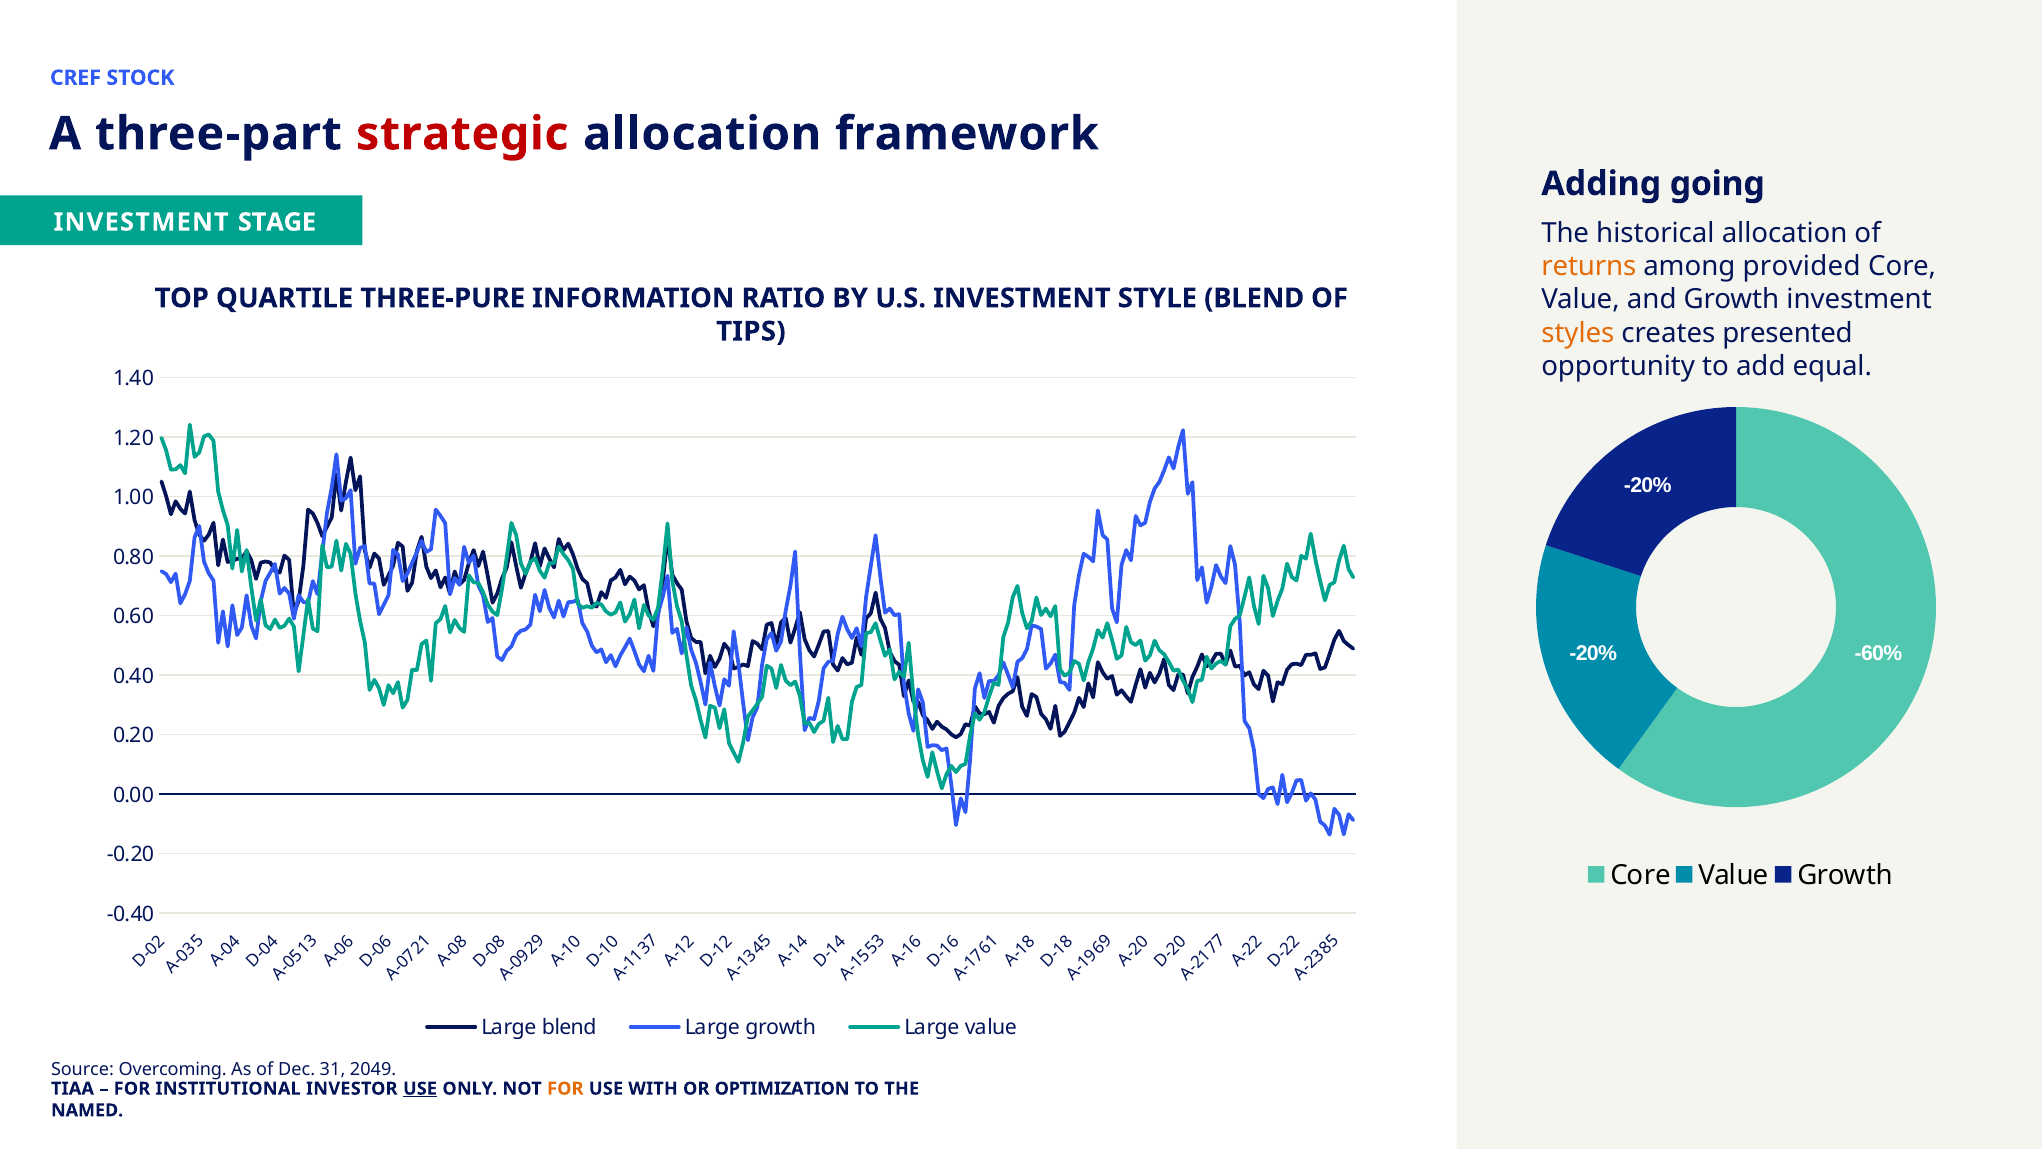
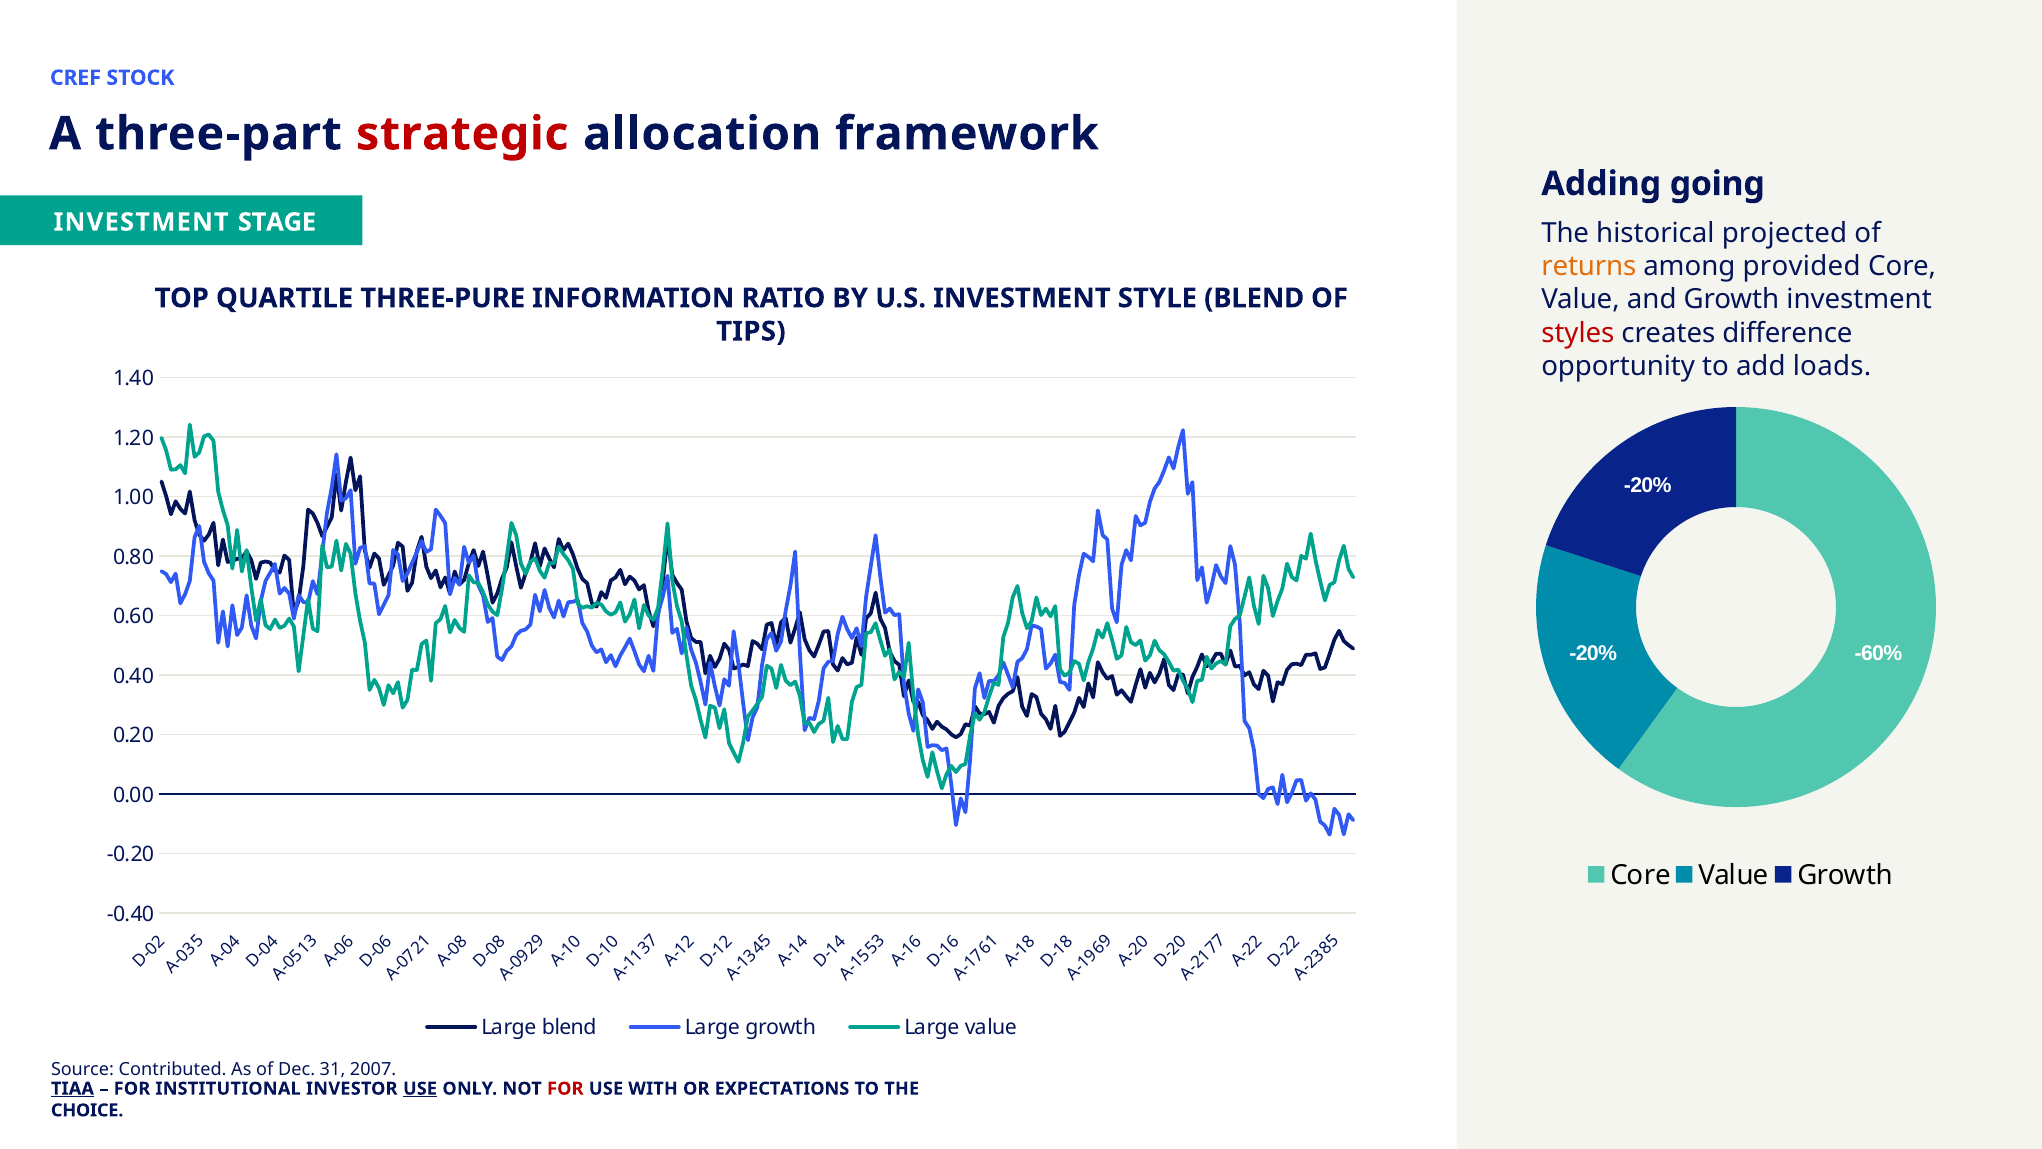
historical allocation: allocation -> projected
styles colour: orange -> red
presented: presented -> difference
equal: equal -> loads
Overcoming: Overcoming -> Contributed
2049: 2049 -> 2007
TIAA underline: none -> present
FOR at (565, 1088) colour: orange -> red
OPTIMIZATION: OPTIMIZATION -> EXPECTATIONS
NAMED: NAMED -> CHOICE
